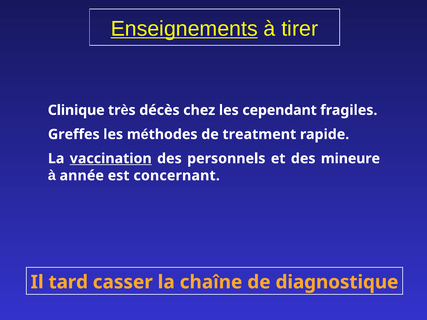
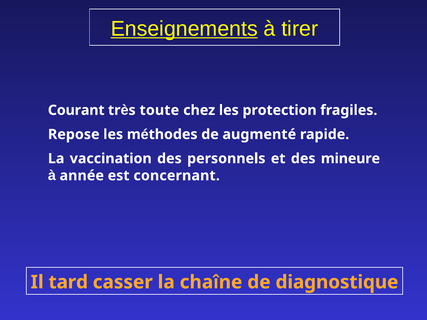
Clinique: Clinique -> Courant
décès: décès -> toute
cependant: cependant -> protection
Greffes: Greffes -> Repose
treatment: treatment -> augmenté
vaccination underline: present -> none
